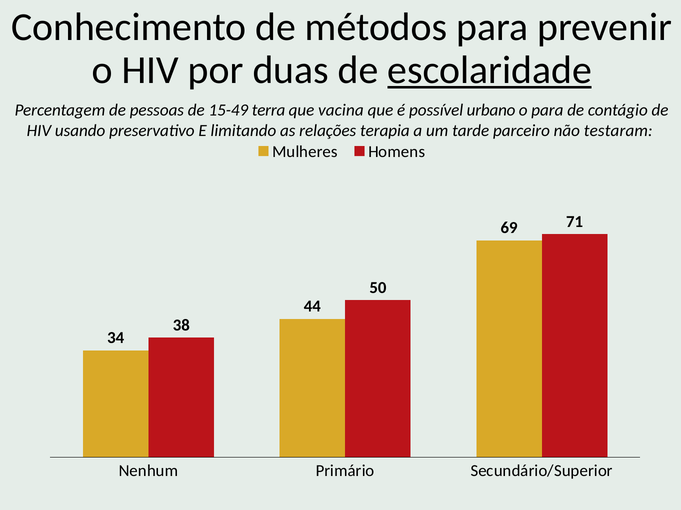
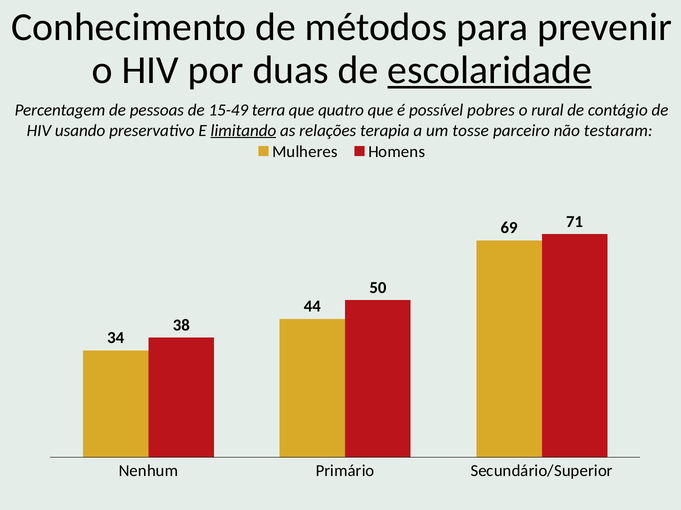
vacina: vacina -> quatro
urbano: urbano -> pobres
o para: para -> rural
limitando underline: none -> present
tarde: tarde -> tosse
